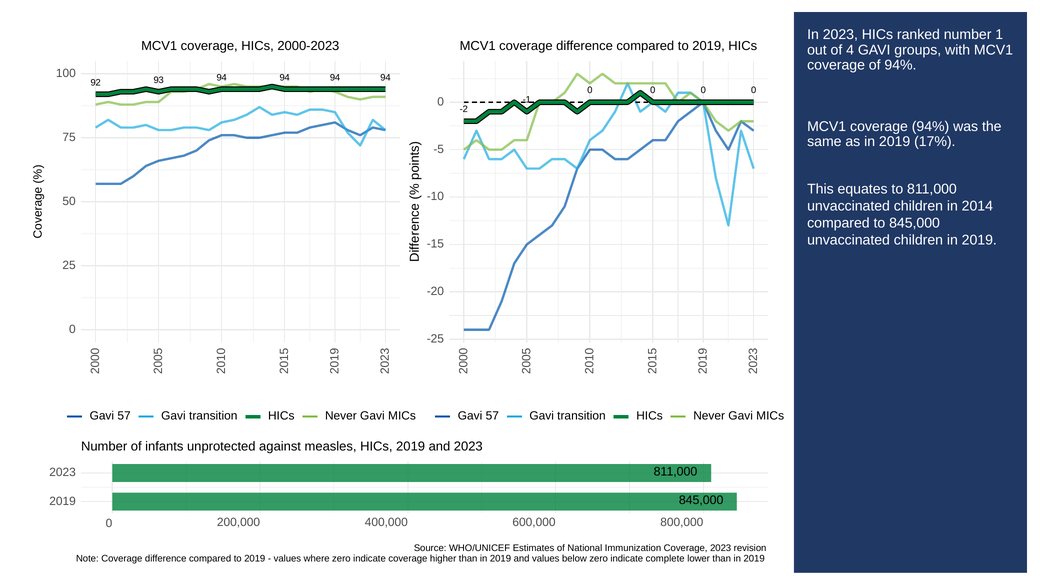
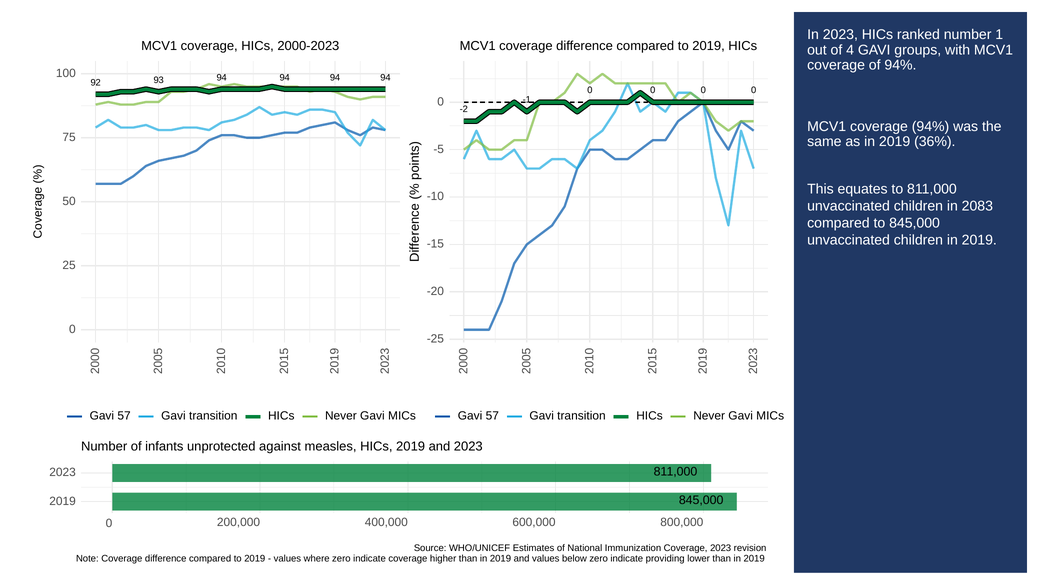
17%: 17% -> 36%
2014: 2014 -> 2083
complete: complete -> providing
